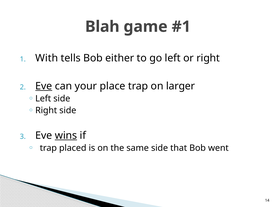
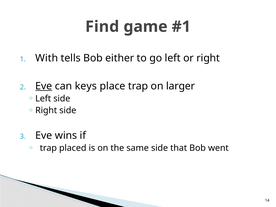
Blah: Blah -> Find
your: your -> keys
wins underline: present -> none
